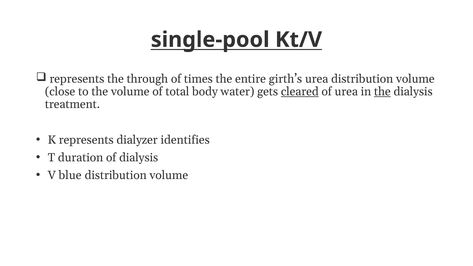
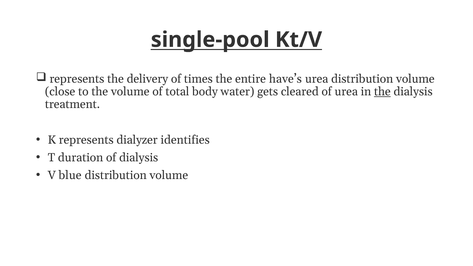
through: through -> delivery
girth’s: girth’s -> have’s
cleared underline: present -> none
